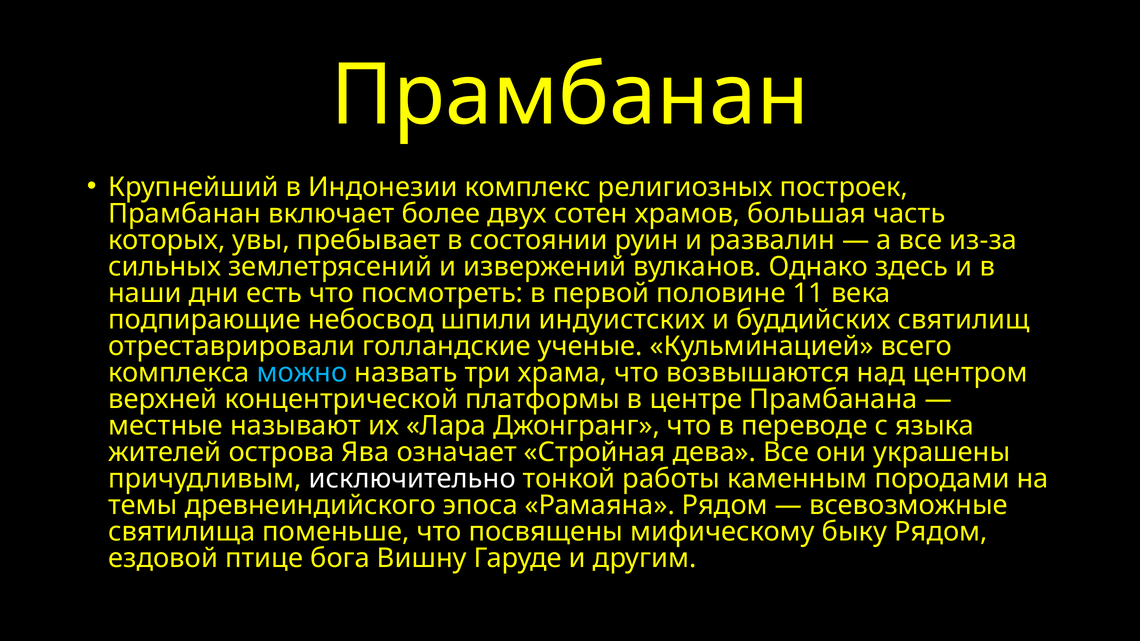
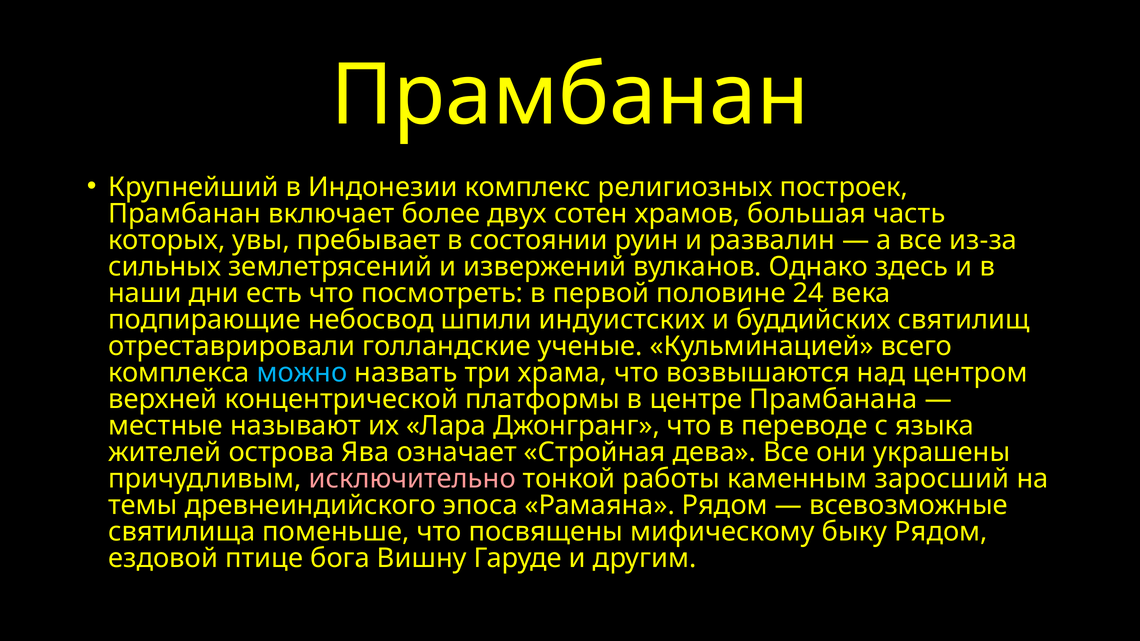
11: 11 -> 24
исключительно colour: white -> pink
породами: породами -> заросший
